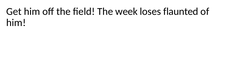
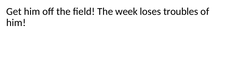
flaunted: flaunted -> troubles
